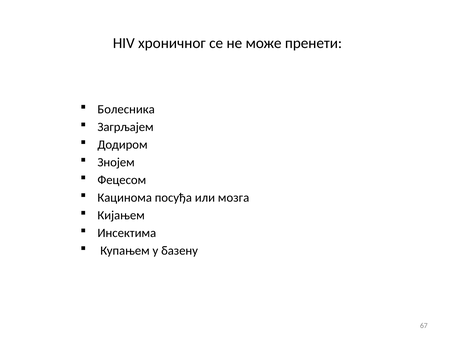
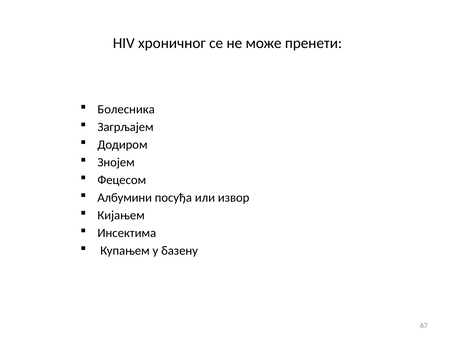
Кацинома: Кацинома -> Албумини
мозга: мозга -> извор
